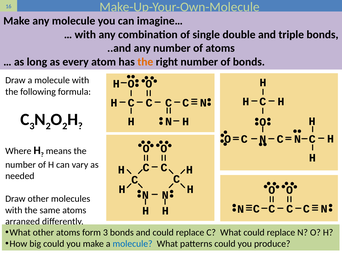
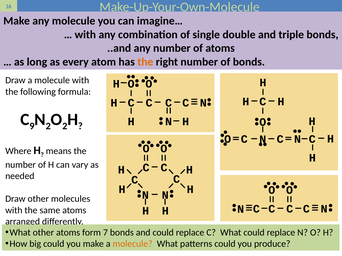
C 3: 3 -> 9
form 3: 3 -> 7
molecule at (133, 244) colour: blue -> orange
